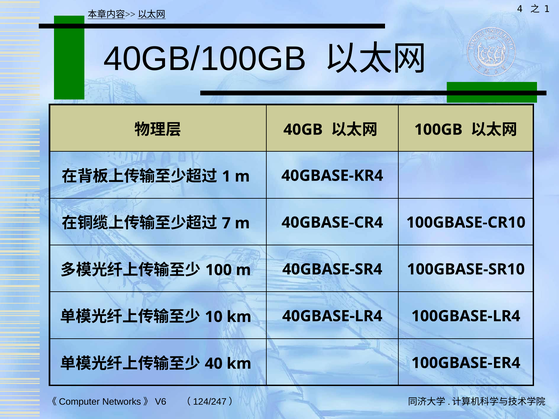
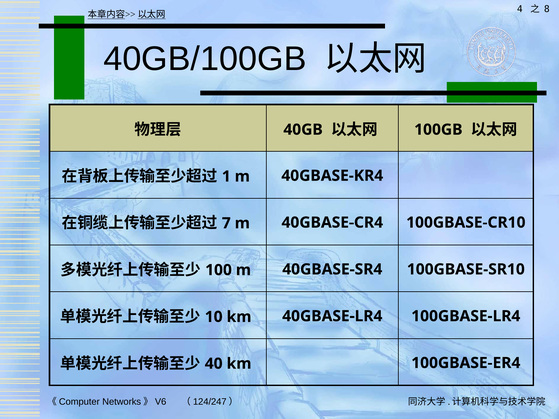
1 at (547, 9): 1 -> 8
